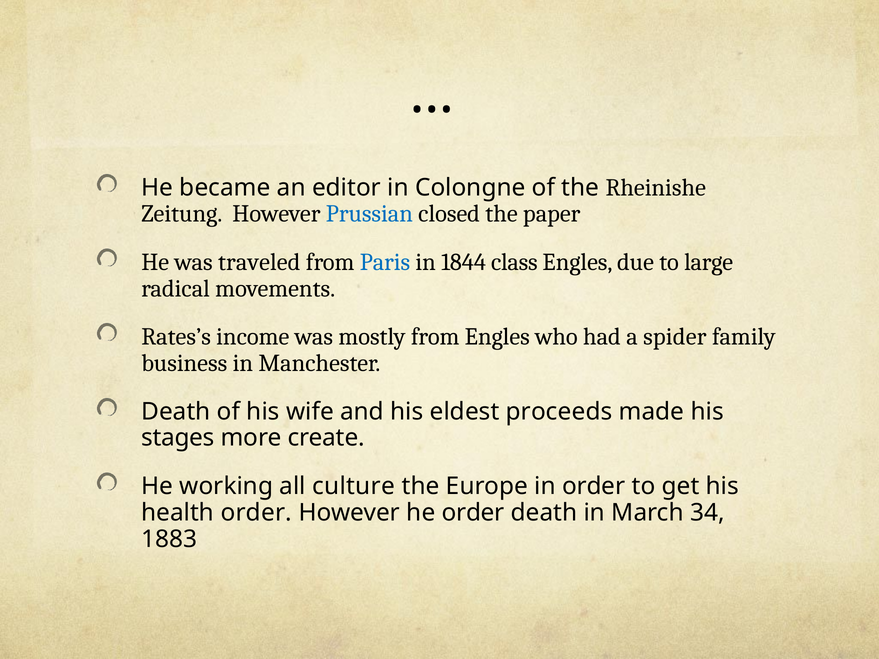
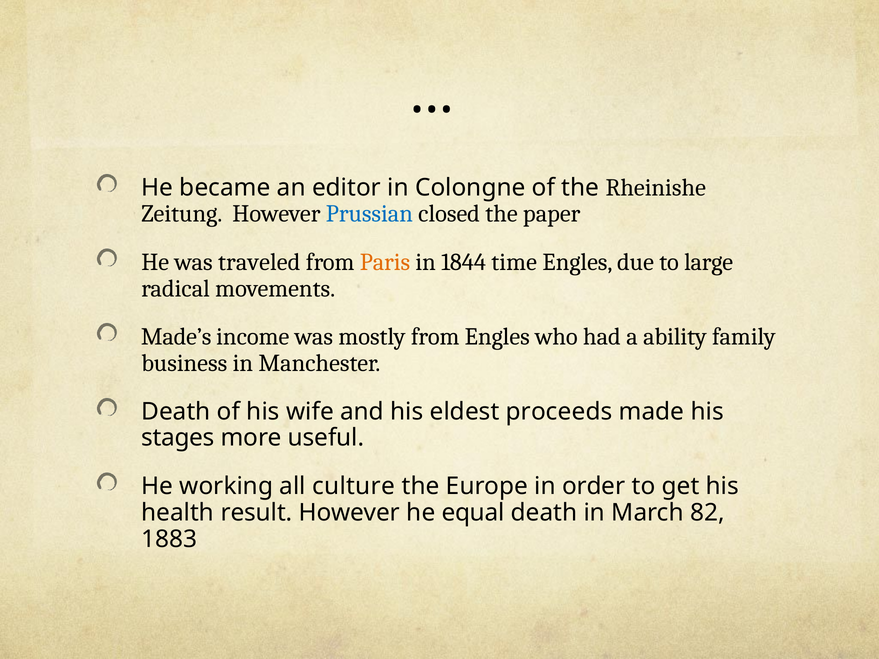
Paris colour: blue -> orange
class: class -> time
Rates’s: Rates’s -> Made’s
spider: spider -> ability
create: create -> useful
health order: order -> result
he order: order -> equal
34: 34 -> 82
